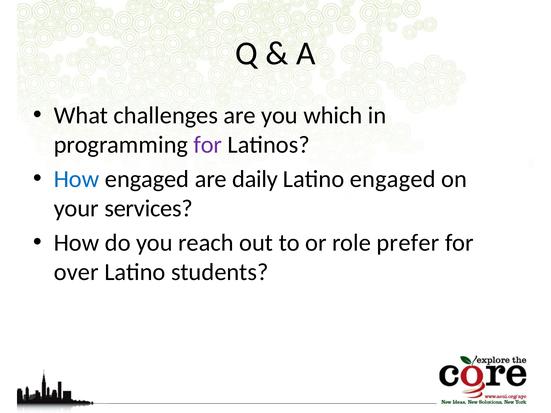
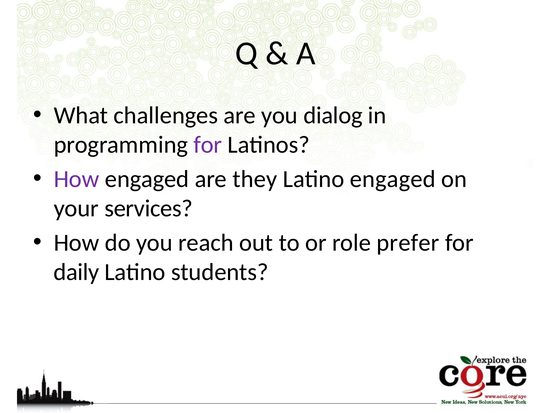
which: which -> dialog
How at (77, 179) colour: blue -> purple
daily: daily -> they
over: over -> daily
